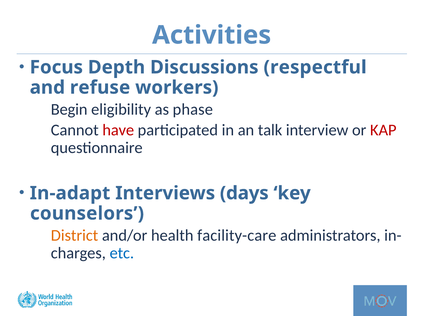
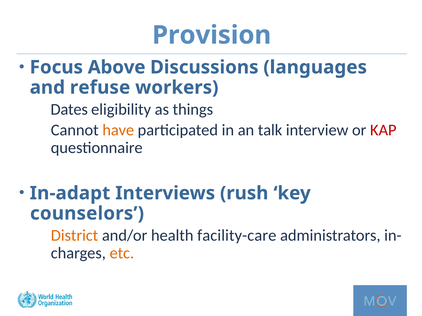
Activities: Activities -> Provision
Depth: Depth -> Above
respectful: respectful -> languages
Begin: Begin -> Dates
phase: phase -> things
have colour: red -> orange
days: days -> rush
etc colour: blue -> orange
